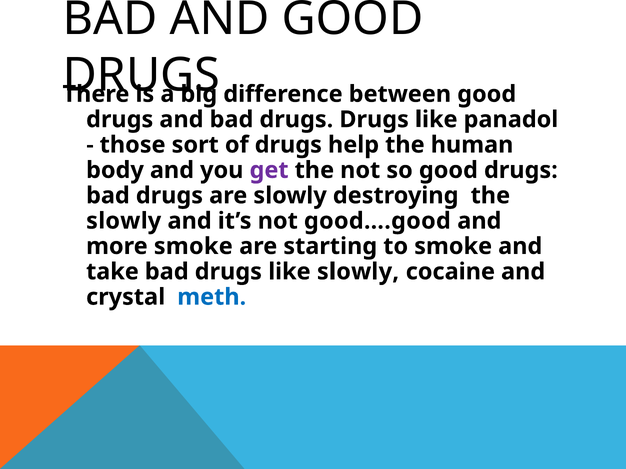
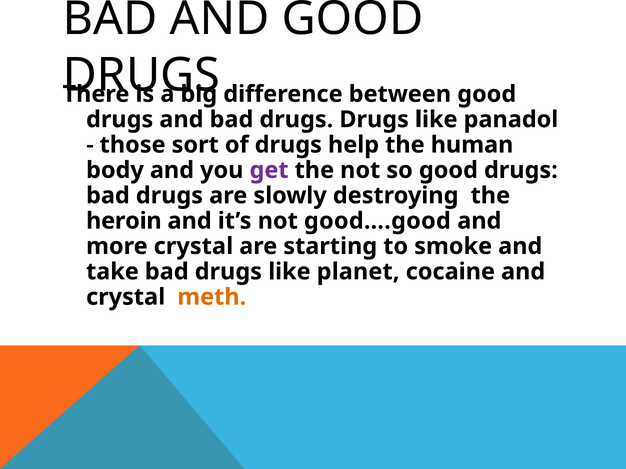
slowly at (124, 221): slowly -> heroin
more smoke: smoke -> crystal
like slowly: slowly -> planet
meth colour: blue -> orange
